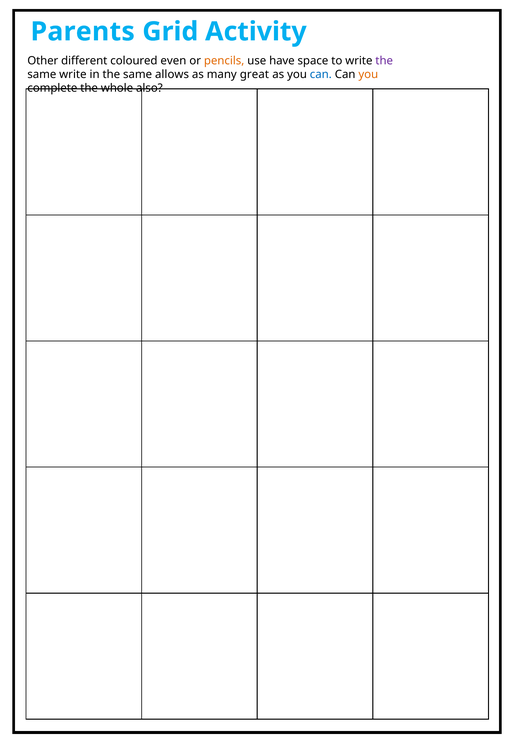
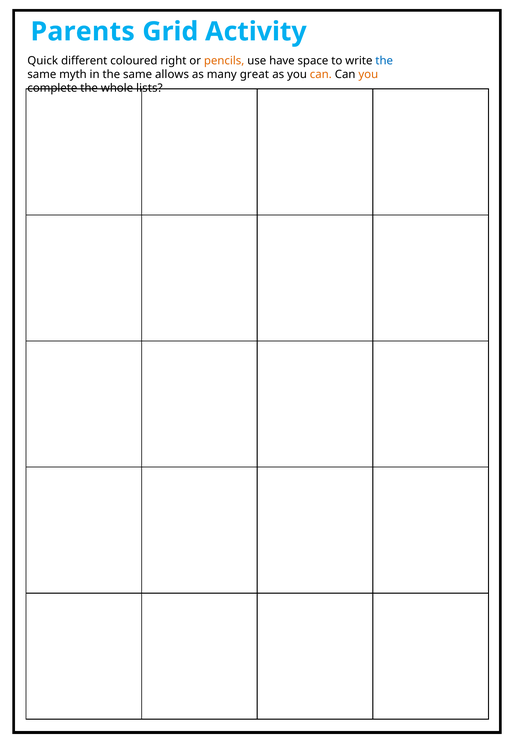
Other: Other -> Quick
even: even -> right
the at (384, 61) colour: purple -> blue
same write: write -> myth
can at (321, 74) colour: blue -> orange
also: also -> lists
